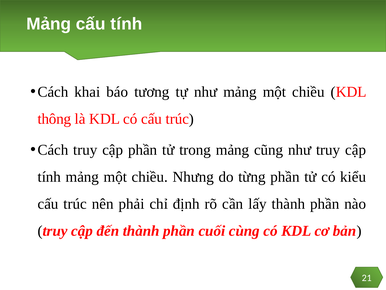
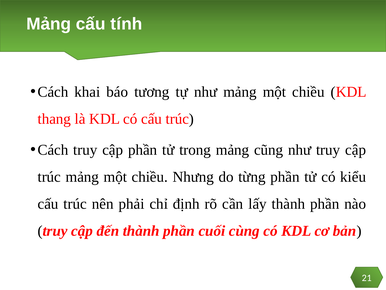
thông: thông -> thang
tính at (49, 177): tính -> trúc
